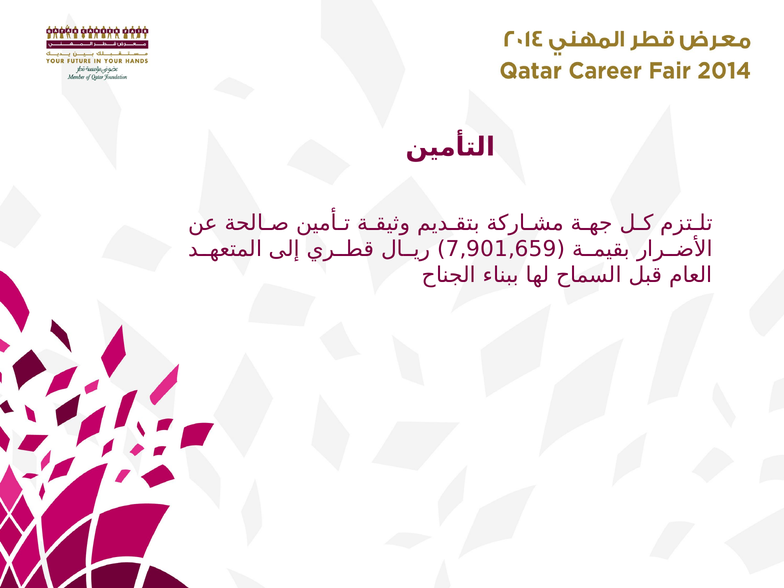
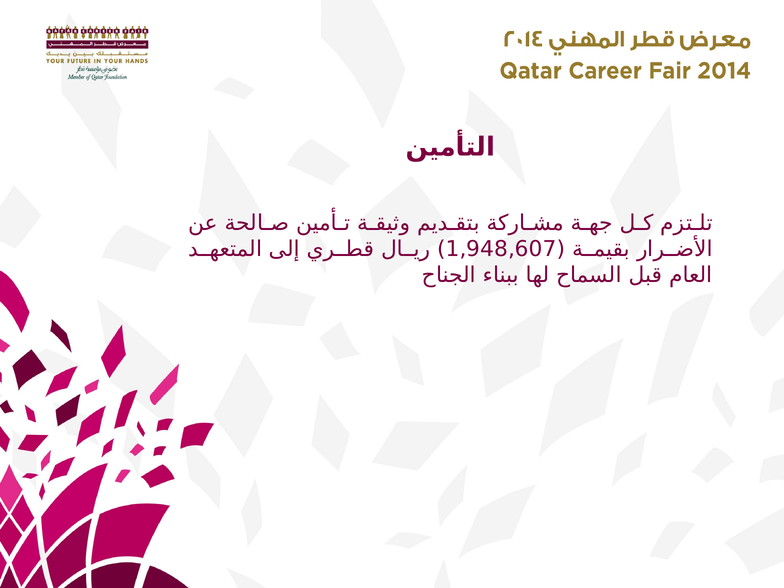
7,901,659: 7,901,659 -> 1,948,607
